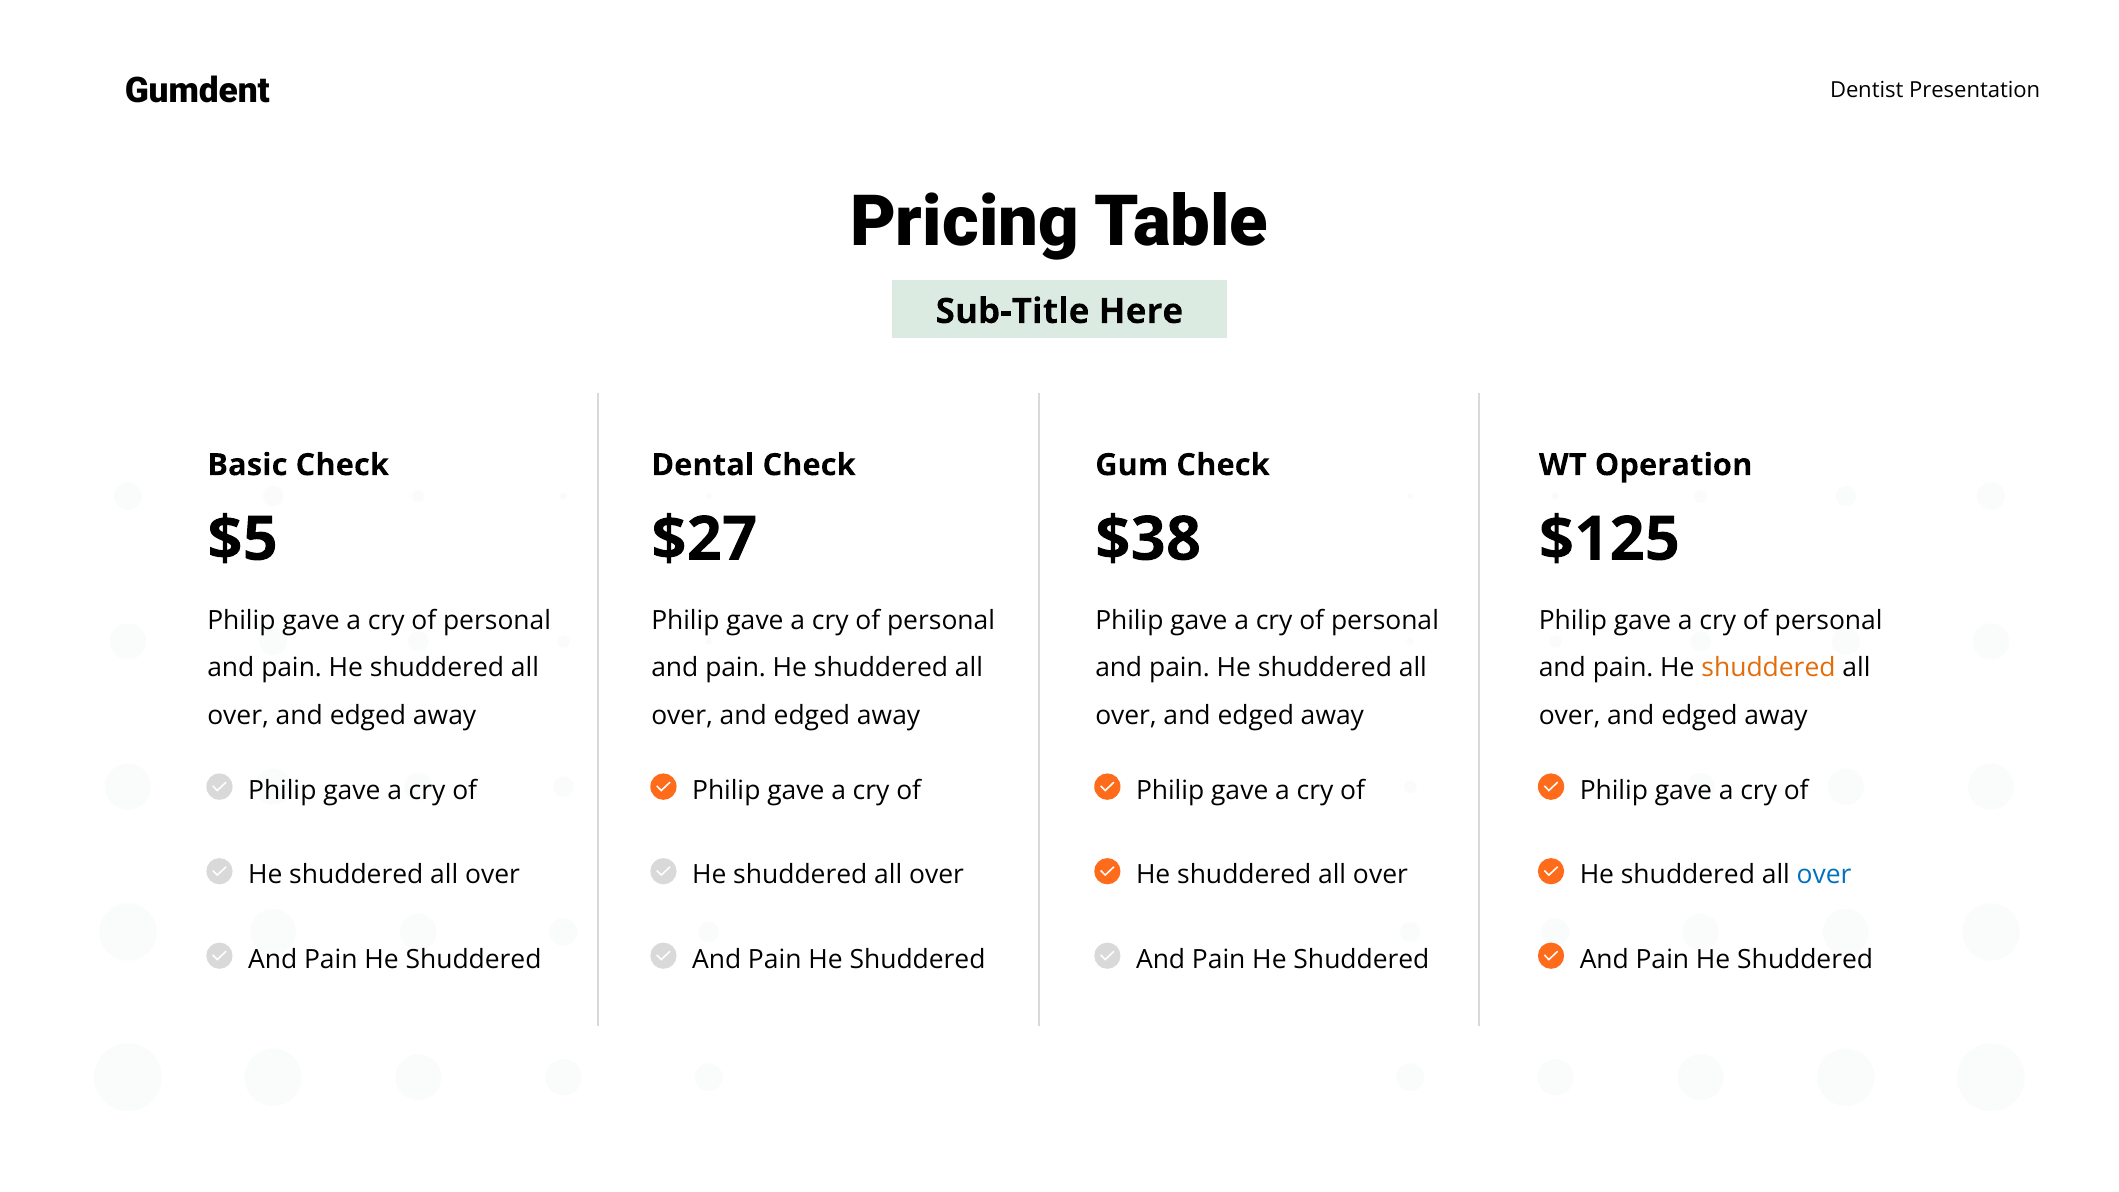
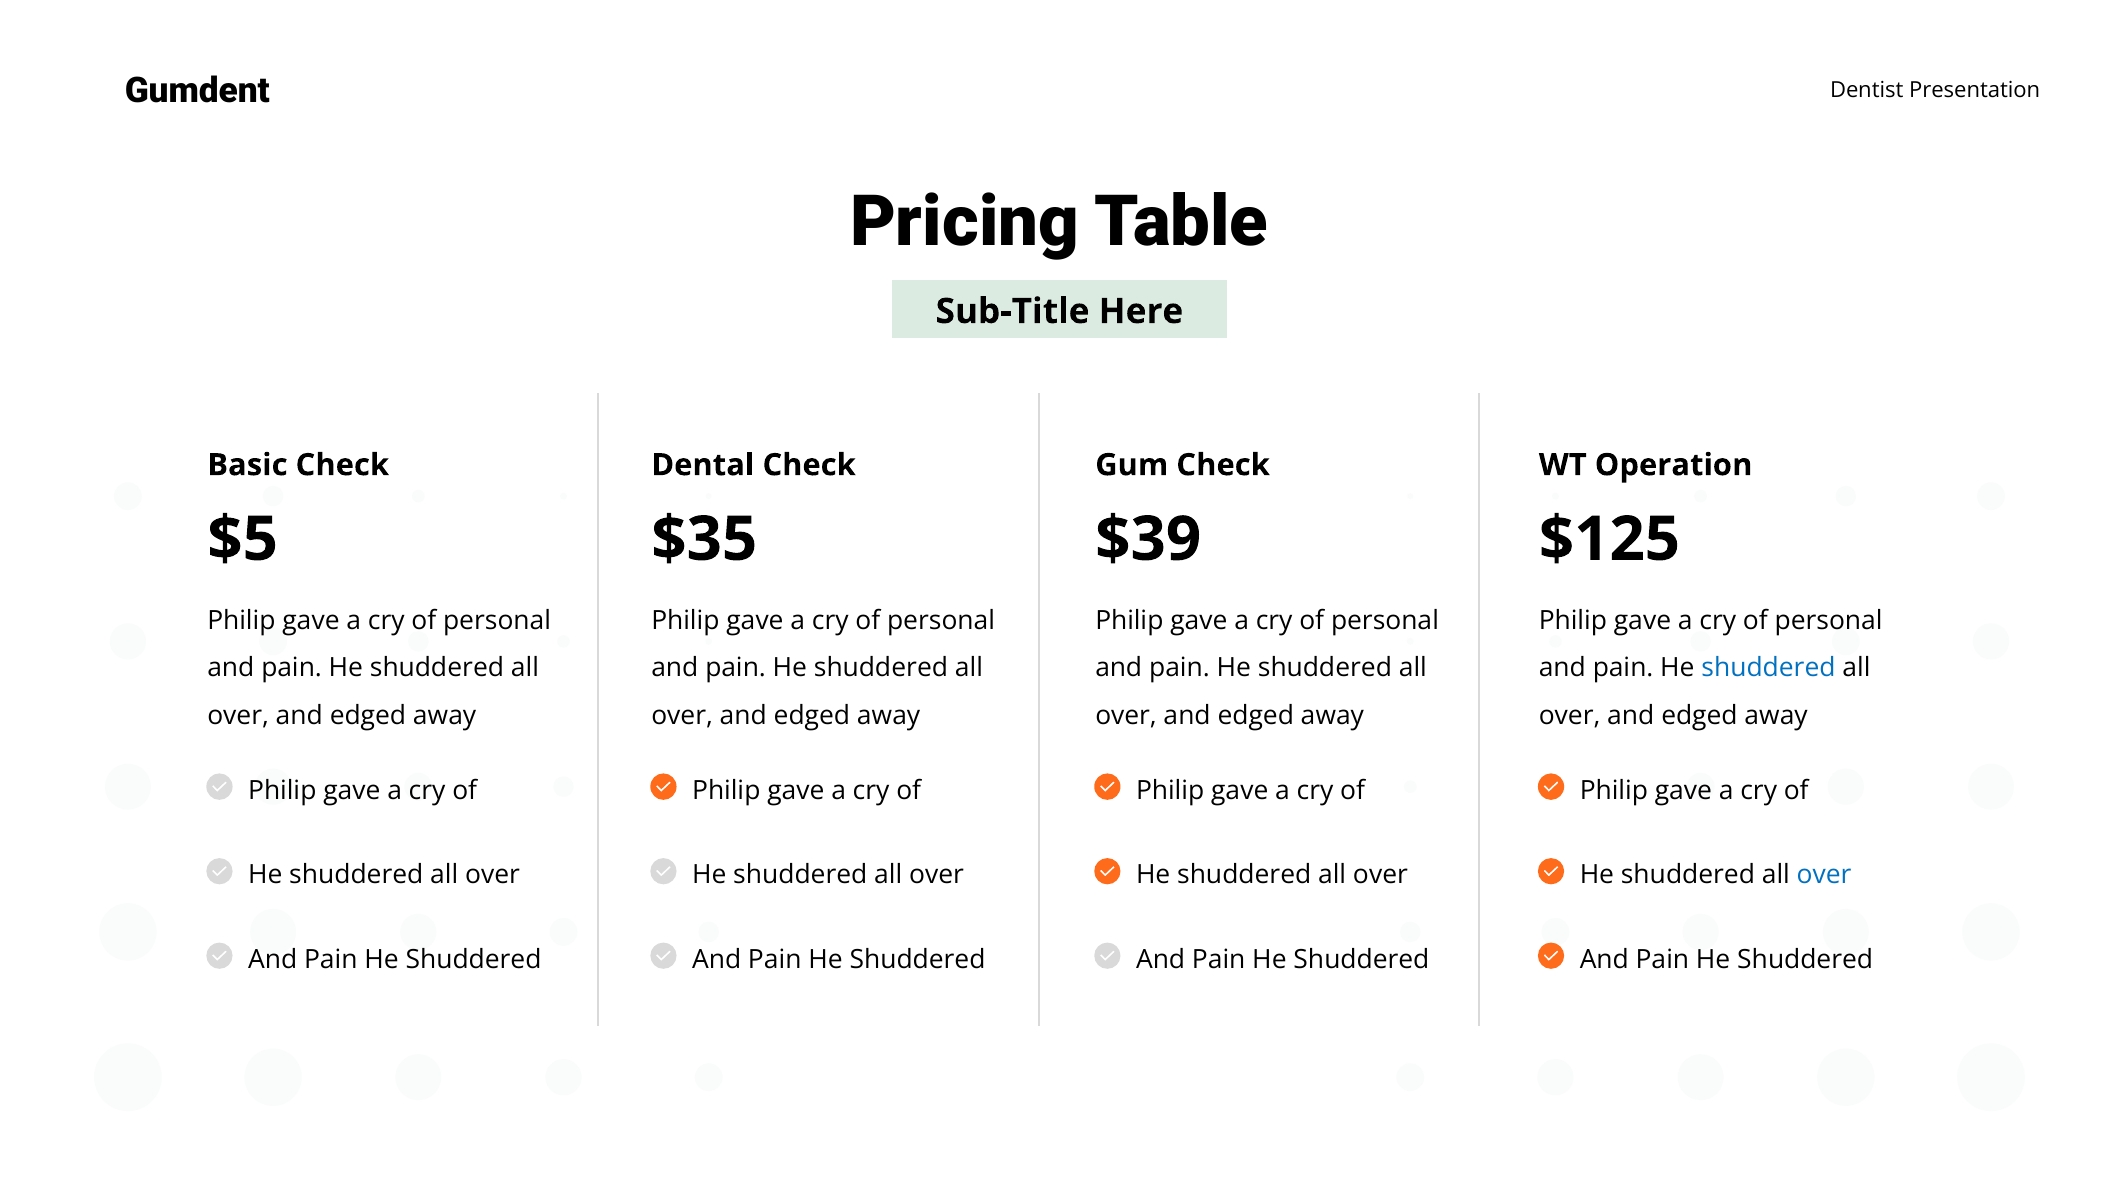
$27: $27 -> $35
$38: $38 -> $39
shuddered at (1769, 668) colour: orange -> blue
